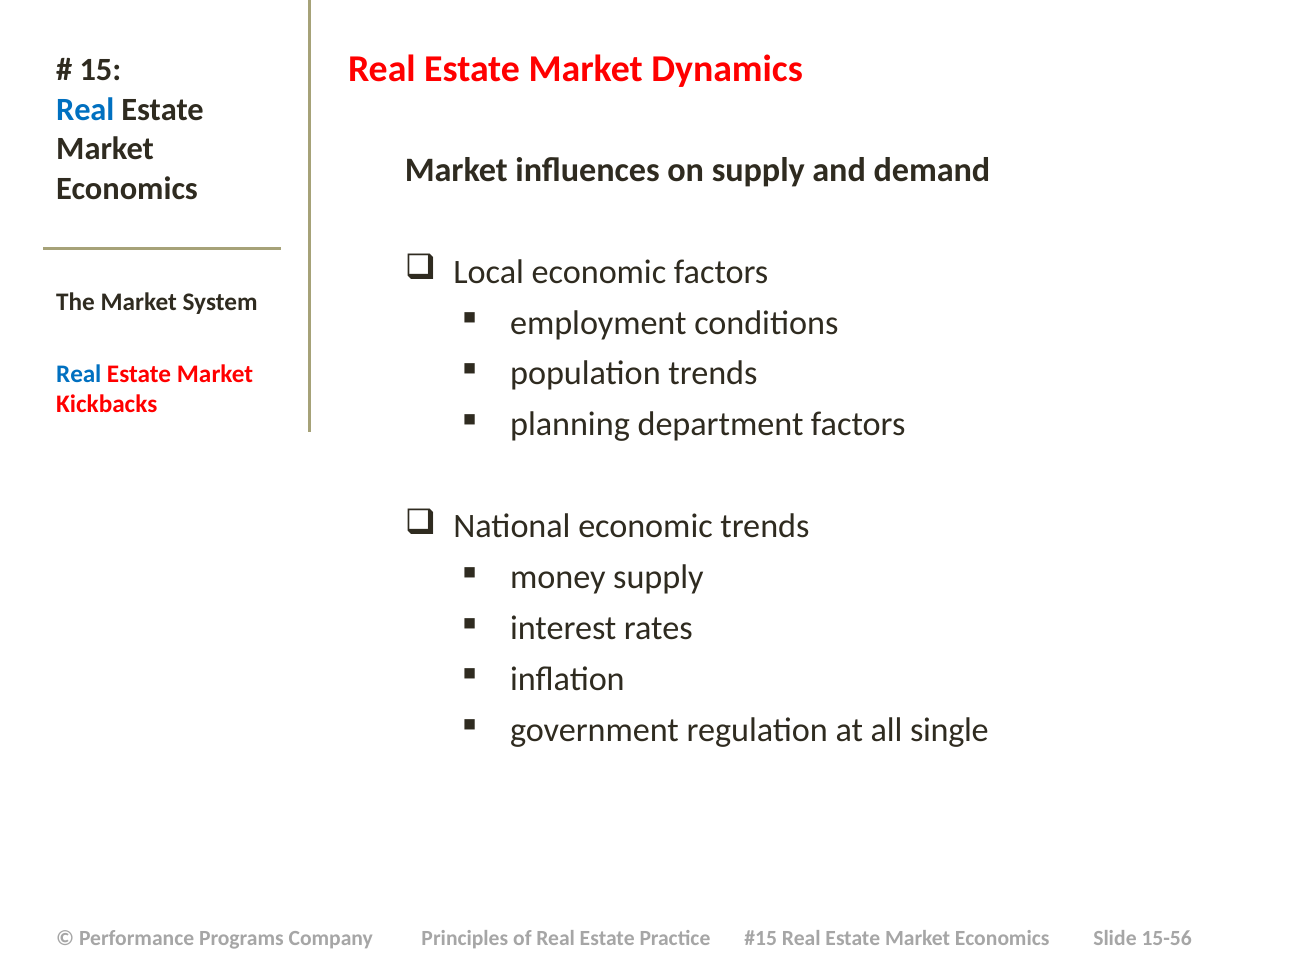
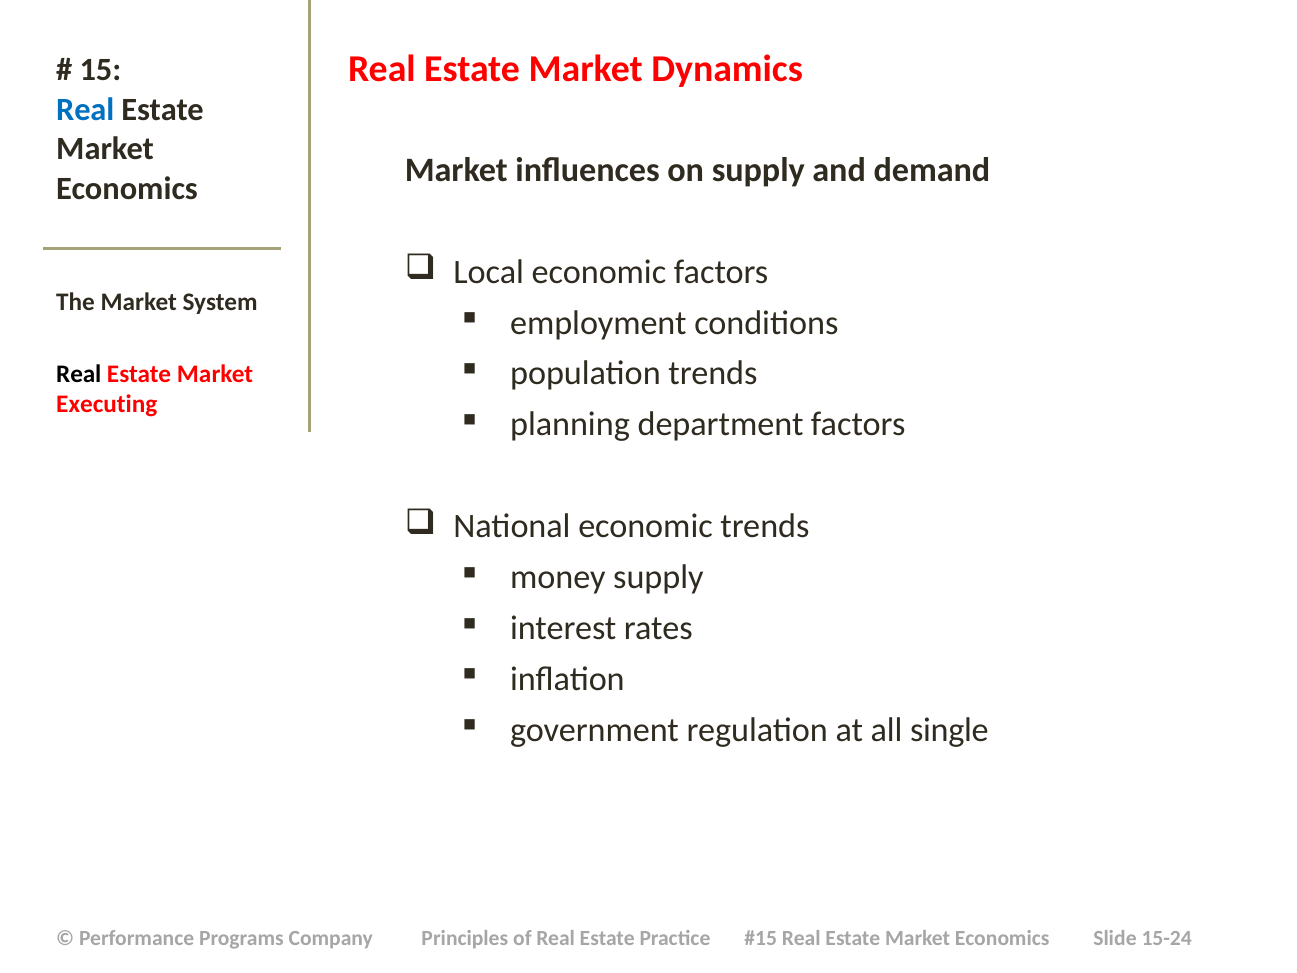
Real at (79, 374) colour: blue -> black
Kickbacks: Kickbacks -> Executing
15-56: 15-56 -> 15-24
